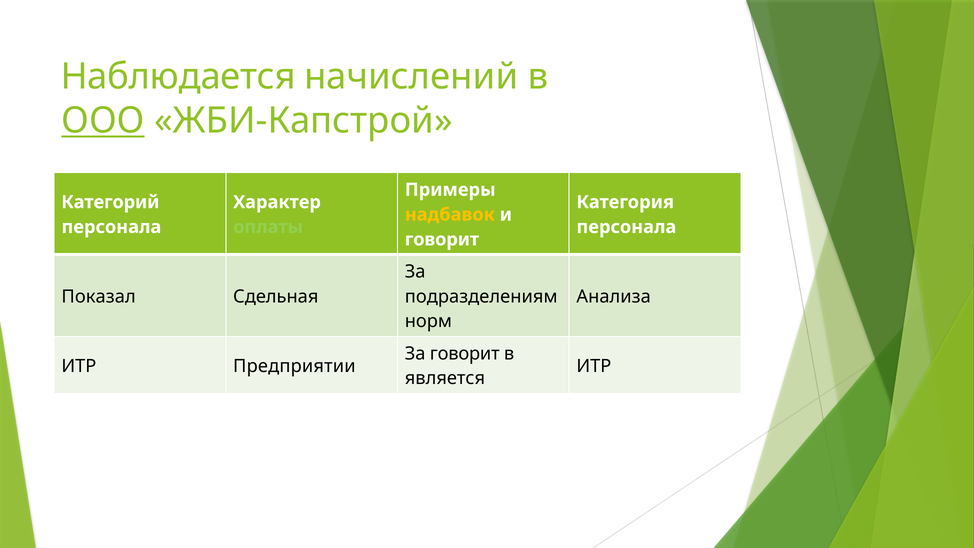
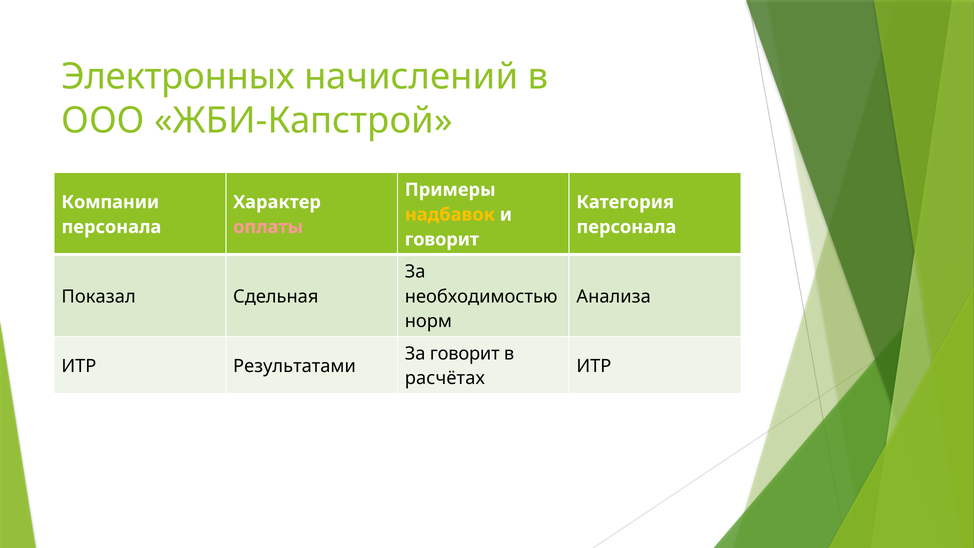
Наблюдается: Наблюдается -> Электронных
ООО underline: present -> none
Категорий: Категорий -> Компании
оплаты colour: light green -> pink
подразделениям: подразделениям -> необходимостью
Предприятии: Предприятии -> Результатами
является: является -> расчётах
